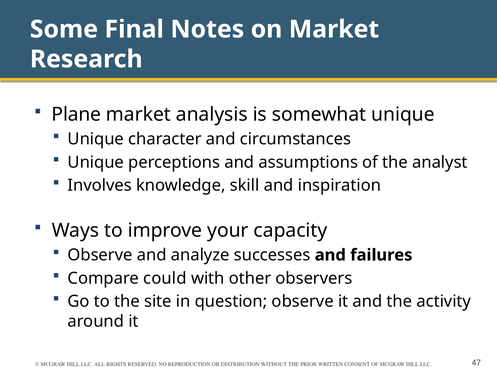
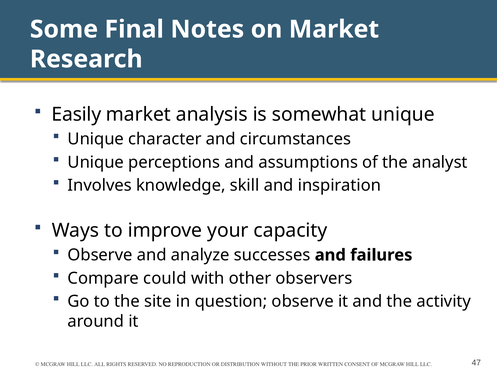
Plane: Plane -> Easily
